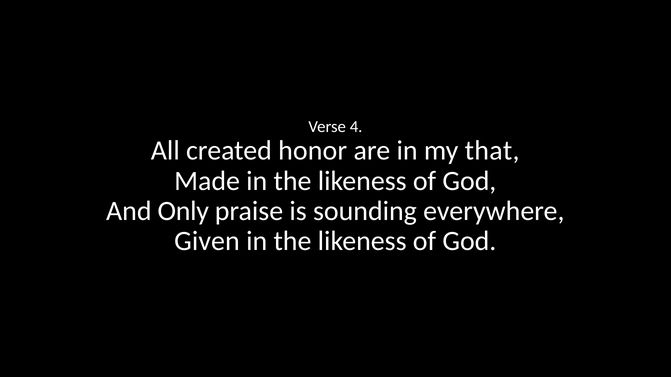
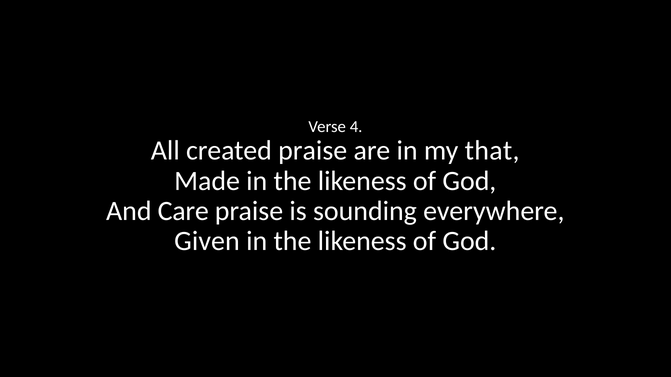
created honor: honor -> praise
Only: Only -> Care
